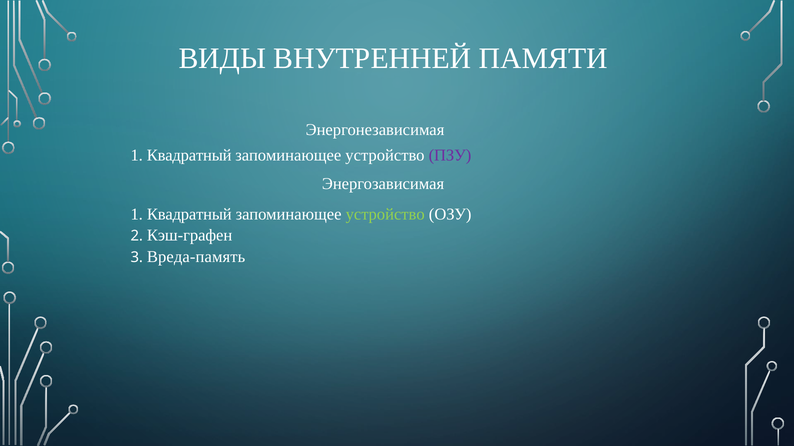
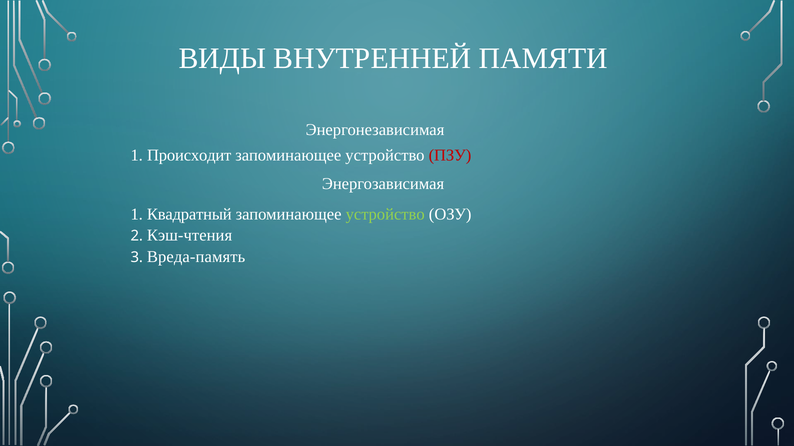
Квадратный at (189, 156): Квадратный -> Происходит
ПЗУ colour: purple -> red
Кэш-графен: Кэш-графен -> Кэш-чтения
